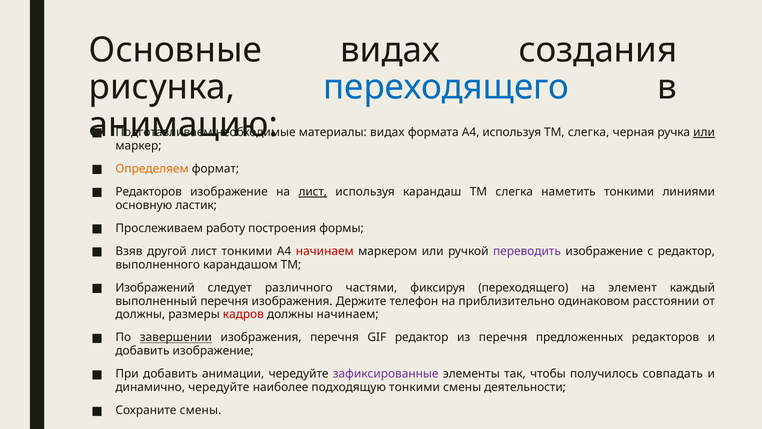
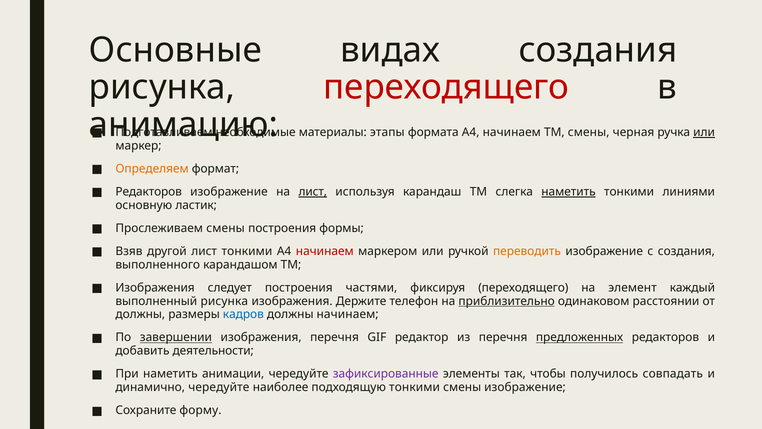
переходящего at (446, 87) colour: blue -> red
материалы видах: видах -> этапы
формата А4 используя: используя -> начинаем
слегка at (589, 132): слегка -> смены
наметить at (569, 192) underline: none -> present
Прослеживаем работу: работу -> смены
переводить colour: purple -> orange
с редактор: редактор -> создания
Изображений at (155, 287): Изображений -> Изображения
следует различного: различного -> построения
выполненный перечня: перечня -> рисунка
приблизительно underline: none -> present
кадров colour: red -> blue
предложенных underline: none -> present
добавить изображение: изображение -> деятельности
При добавить: добавить -> наметить
смены деятельности: деятельности -> изображение
Сохраните смены: смены -> форму
